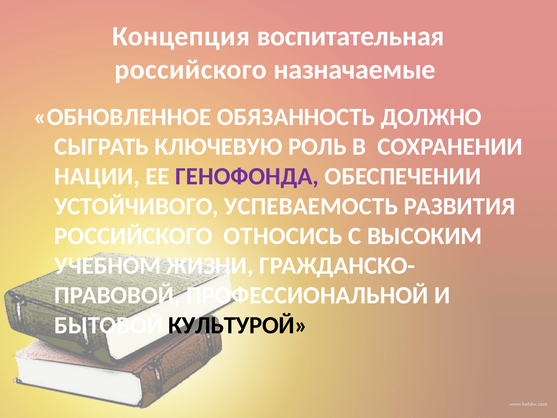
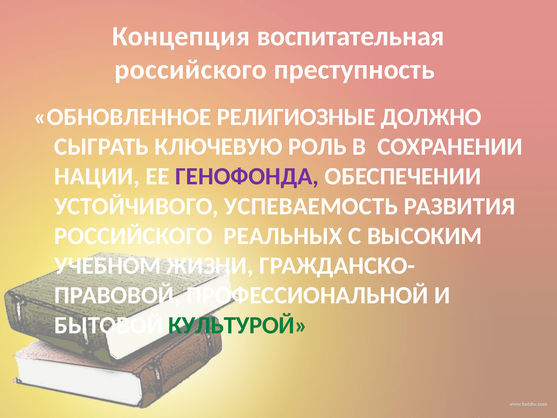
назначаемые: назначаемые -> преступность
ОБЯЗАННОСТЬ: ОБЯЗАННОСТЬ -> РЕЛИГИОЗНЫЕ
ОТНОСИСЬ: ОТНОСИСЬ -> РЕАЛЬНЫХ
КУЛЬТУРОЙ colour: black -> green
